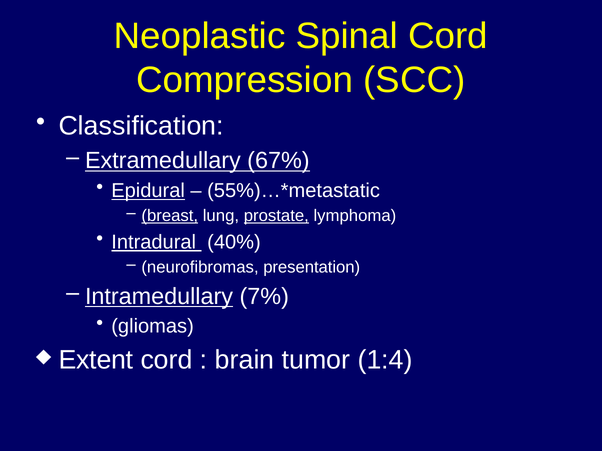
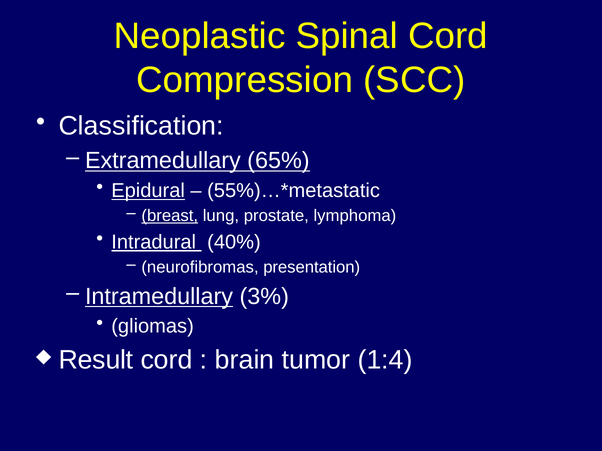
67%: 67% -> 65%
prostate underline: present -> none
7%: 7% -> 3%
Extent: Extent -> Result
